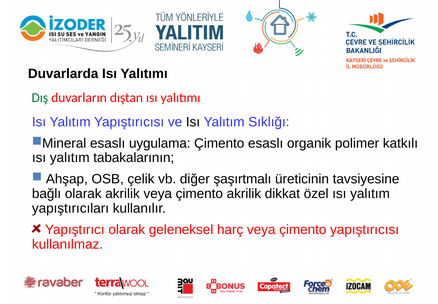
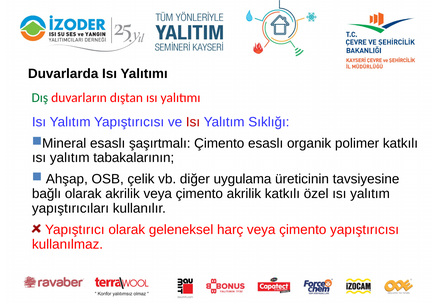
Isı at (193, 122) colour: black -> red
uygulama: uygulama -> şaşırtmalı
şaşırtmalı: şaşırtmalı -> uygulama
akrilik dikkat: dikkat -> katkılı
